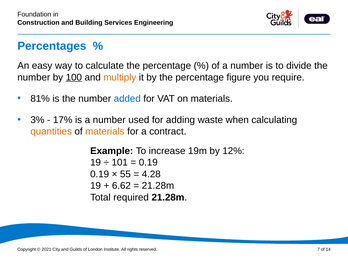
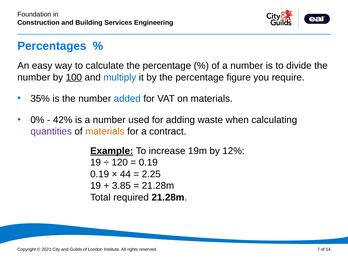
multiply colour: orange -> blue
81%: 81% -> 35%
3%: 3% -> 0%
17%: 17% -> 42%
quantities colour: orange -> purple
Example underline: none -> present
101: 101 -> 120
55: 55 -> 44
4.28: 4.28 -> 2.25
6.62: 6.62 -> 3.85
